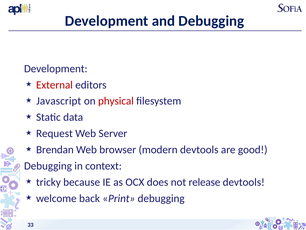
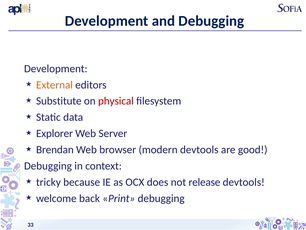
External colour: red -> orange
Javascript: Javascript -> Substitute
Request: Request -> Explorer
